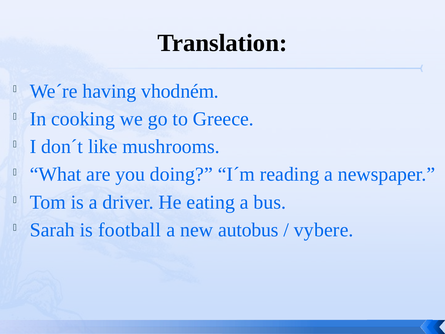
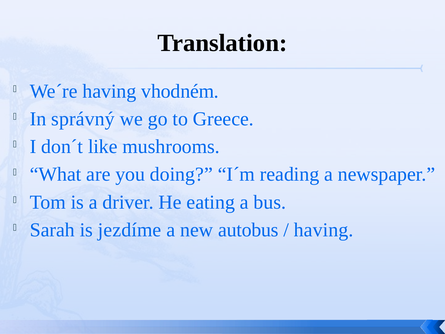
cooking: cooking -> správný
football: football -> jezdíme
vybere at (324, 230): vybere -> having
